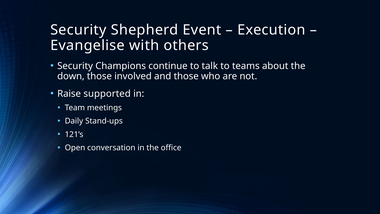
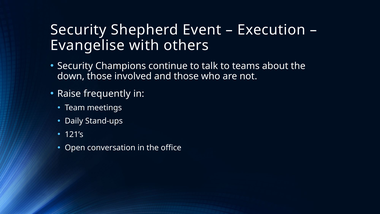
supported: supported -> frequently
